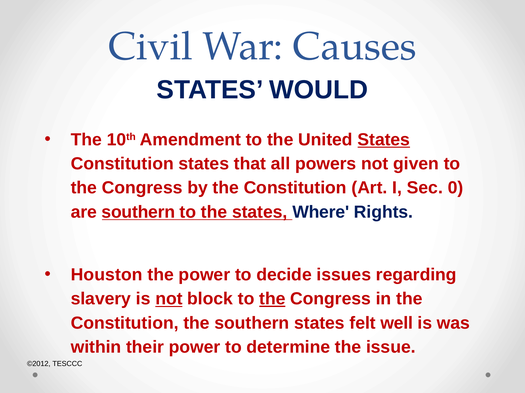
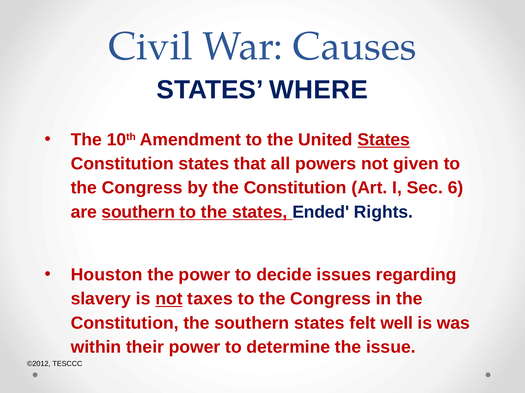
WOULD: WOULD -> WHERE
0: 0 -> 6
Where: Where -> Ended
block: block -> taxes
the at (272, 299) underline: present -> none
